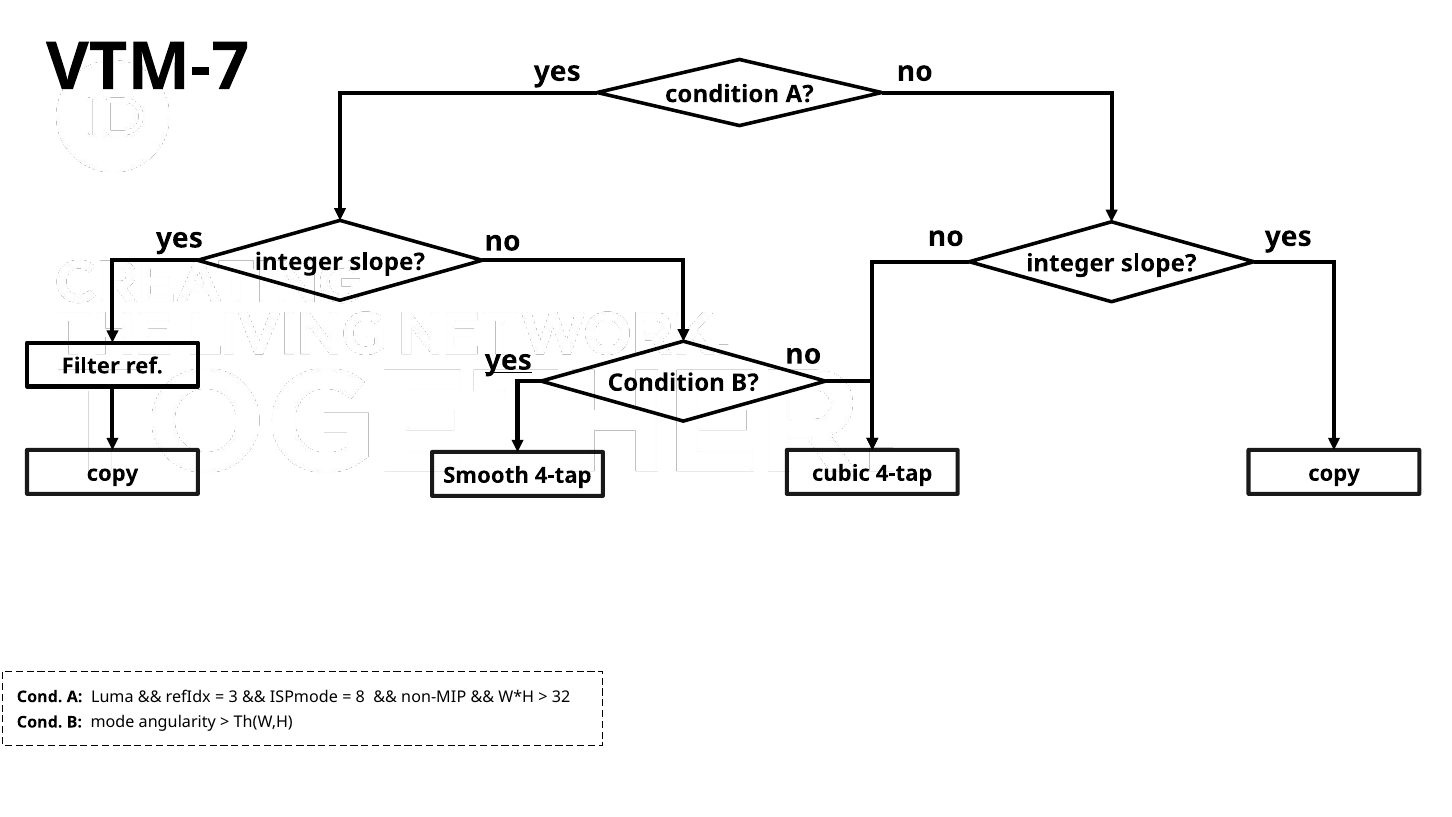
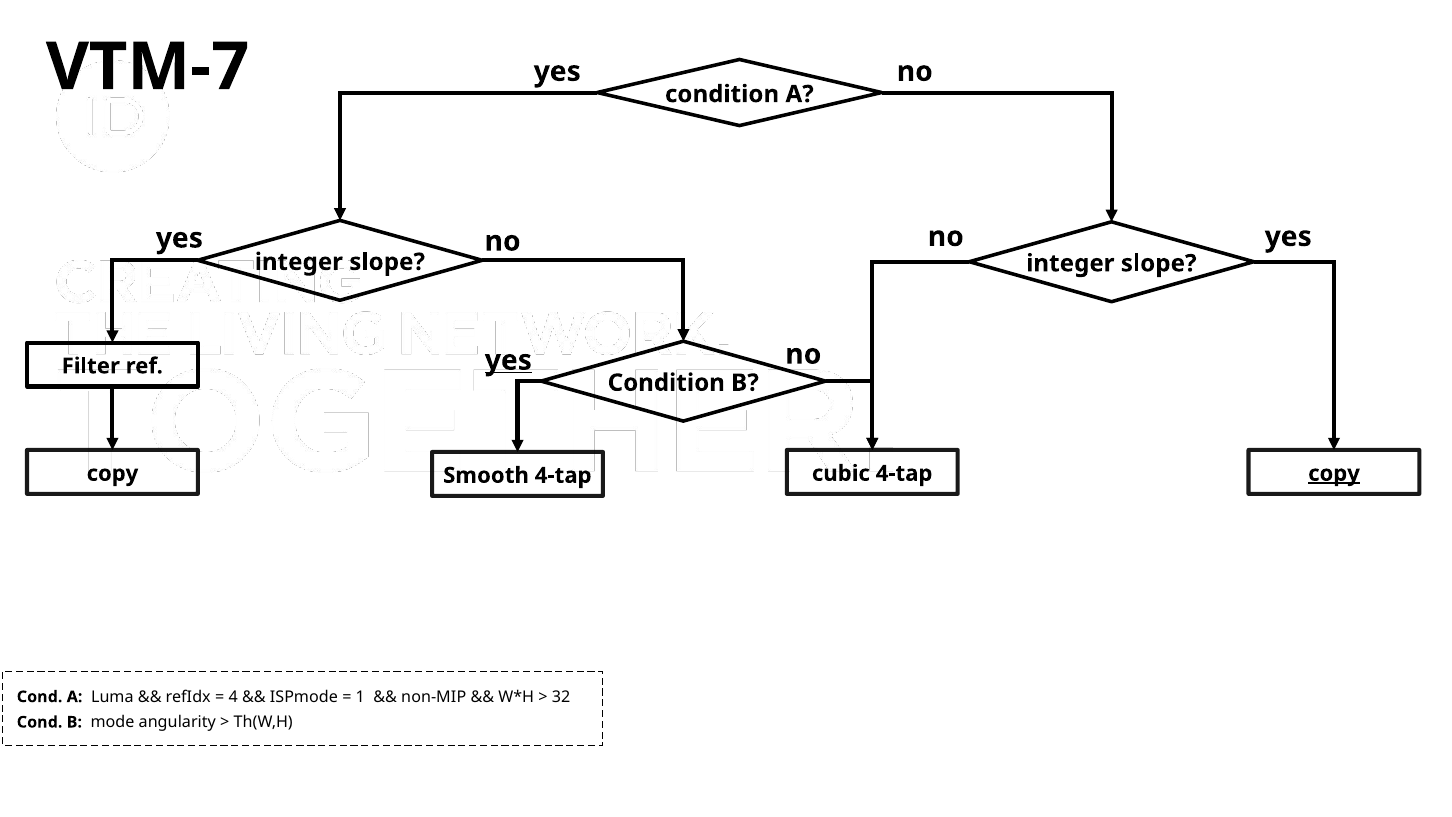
copy at (1334, 473) underline: none -> present
3 at (233, 697): 3 -> 4
8: 8 -> 1
